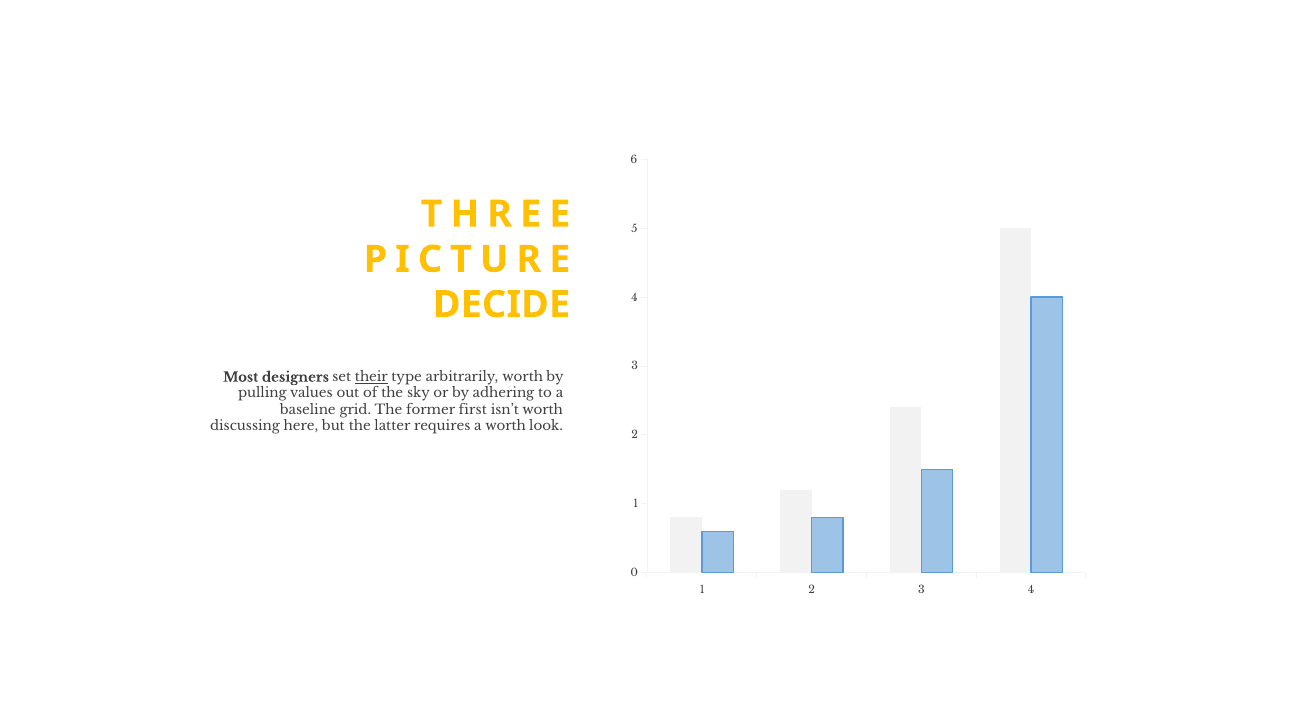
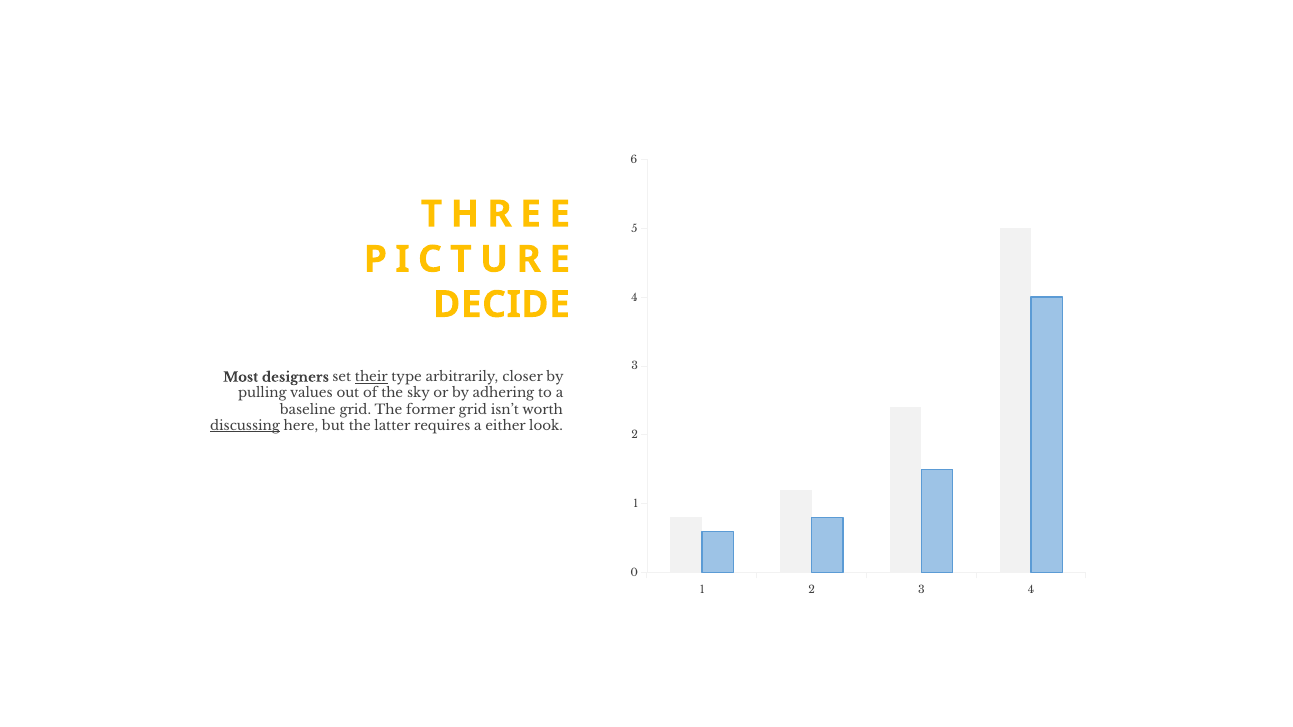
arbitrarily worth: worth -> closer
former first: first -> grid
discussing underline: none -> present
a worth: worth -> either
